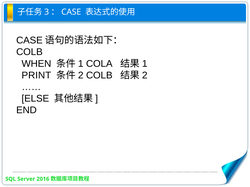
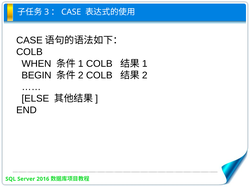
COLA at (99, 64): COLA -> COLB
PRINT: PRINT -> BEGIN
